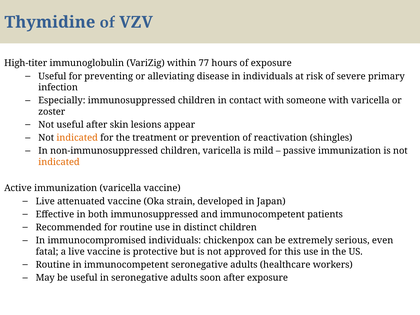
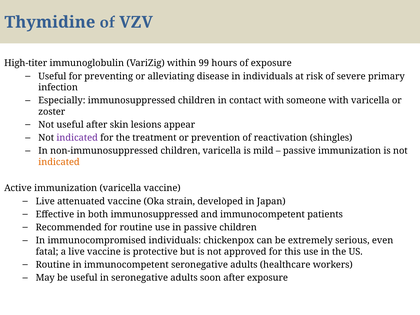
77: 77 -> 99
indicated at (77, 138) colour: orange -> purple
in distinct: distinct -> passive
